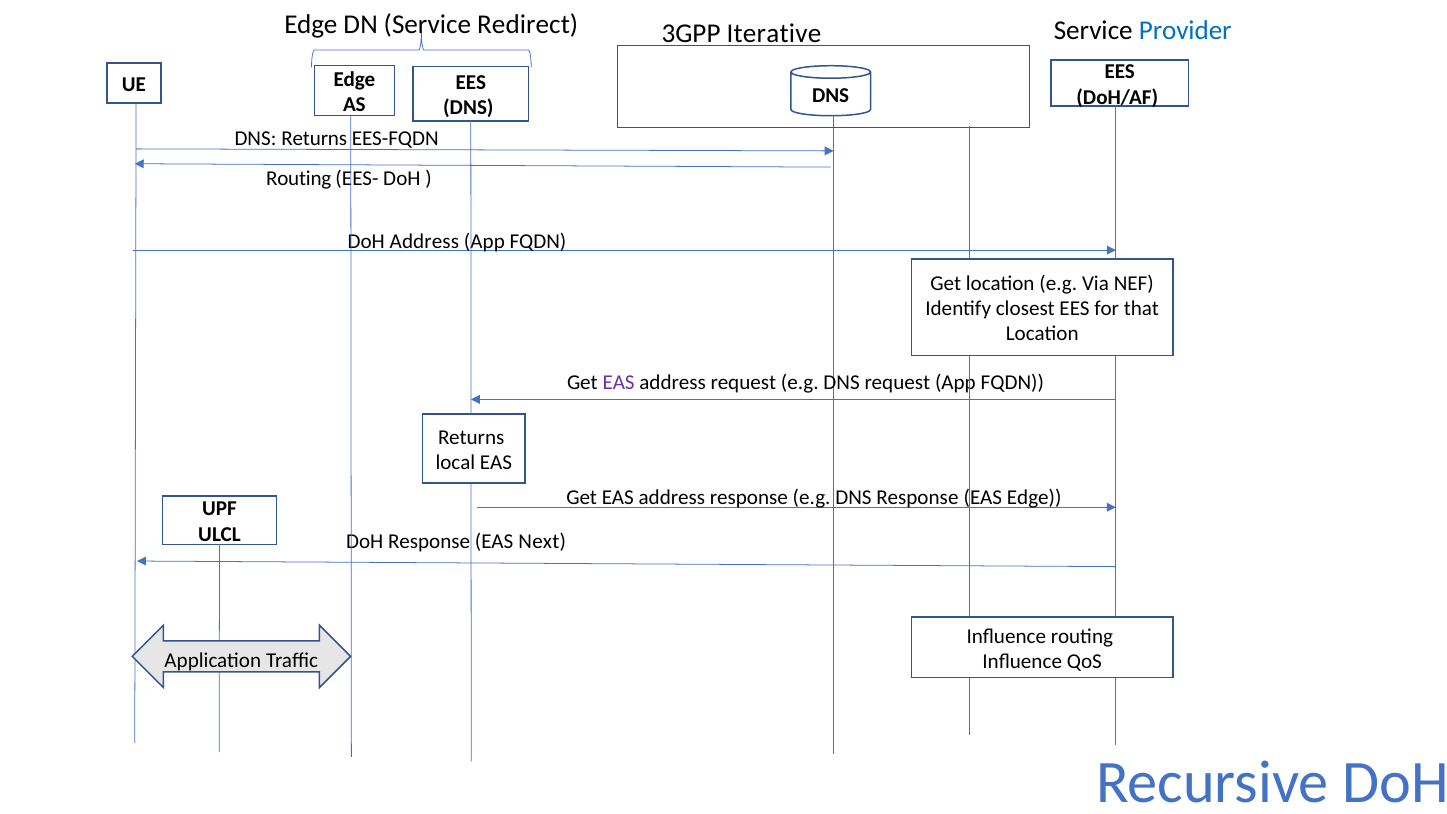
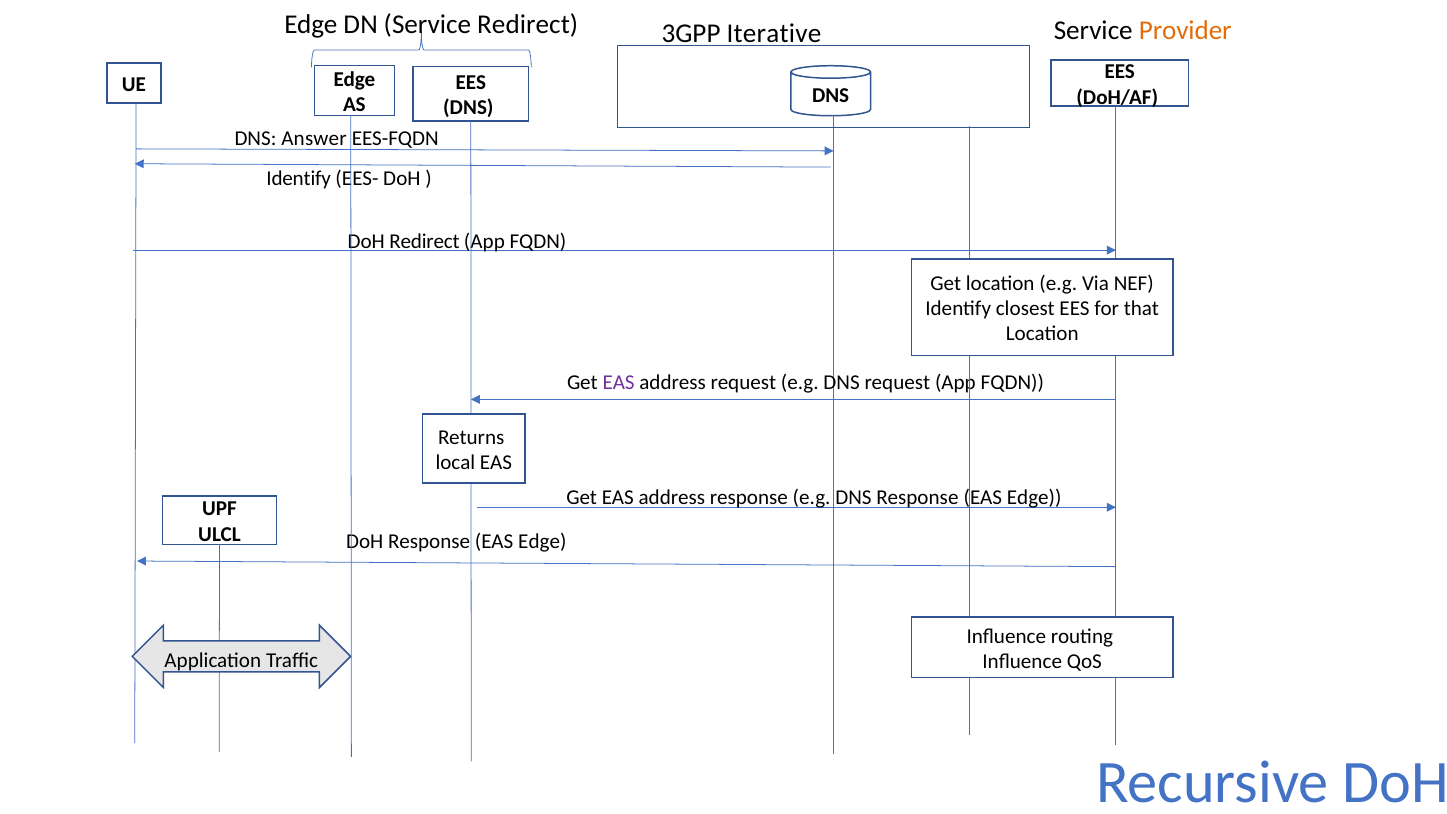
Provider colour: blue -> orange
DNS Returns: Returns -> Answer
Routing at (299, 178): Routing -> Identify
DoH Address: Address -> Redirect
DoH Response EAS Next: Next -> Edge
